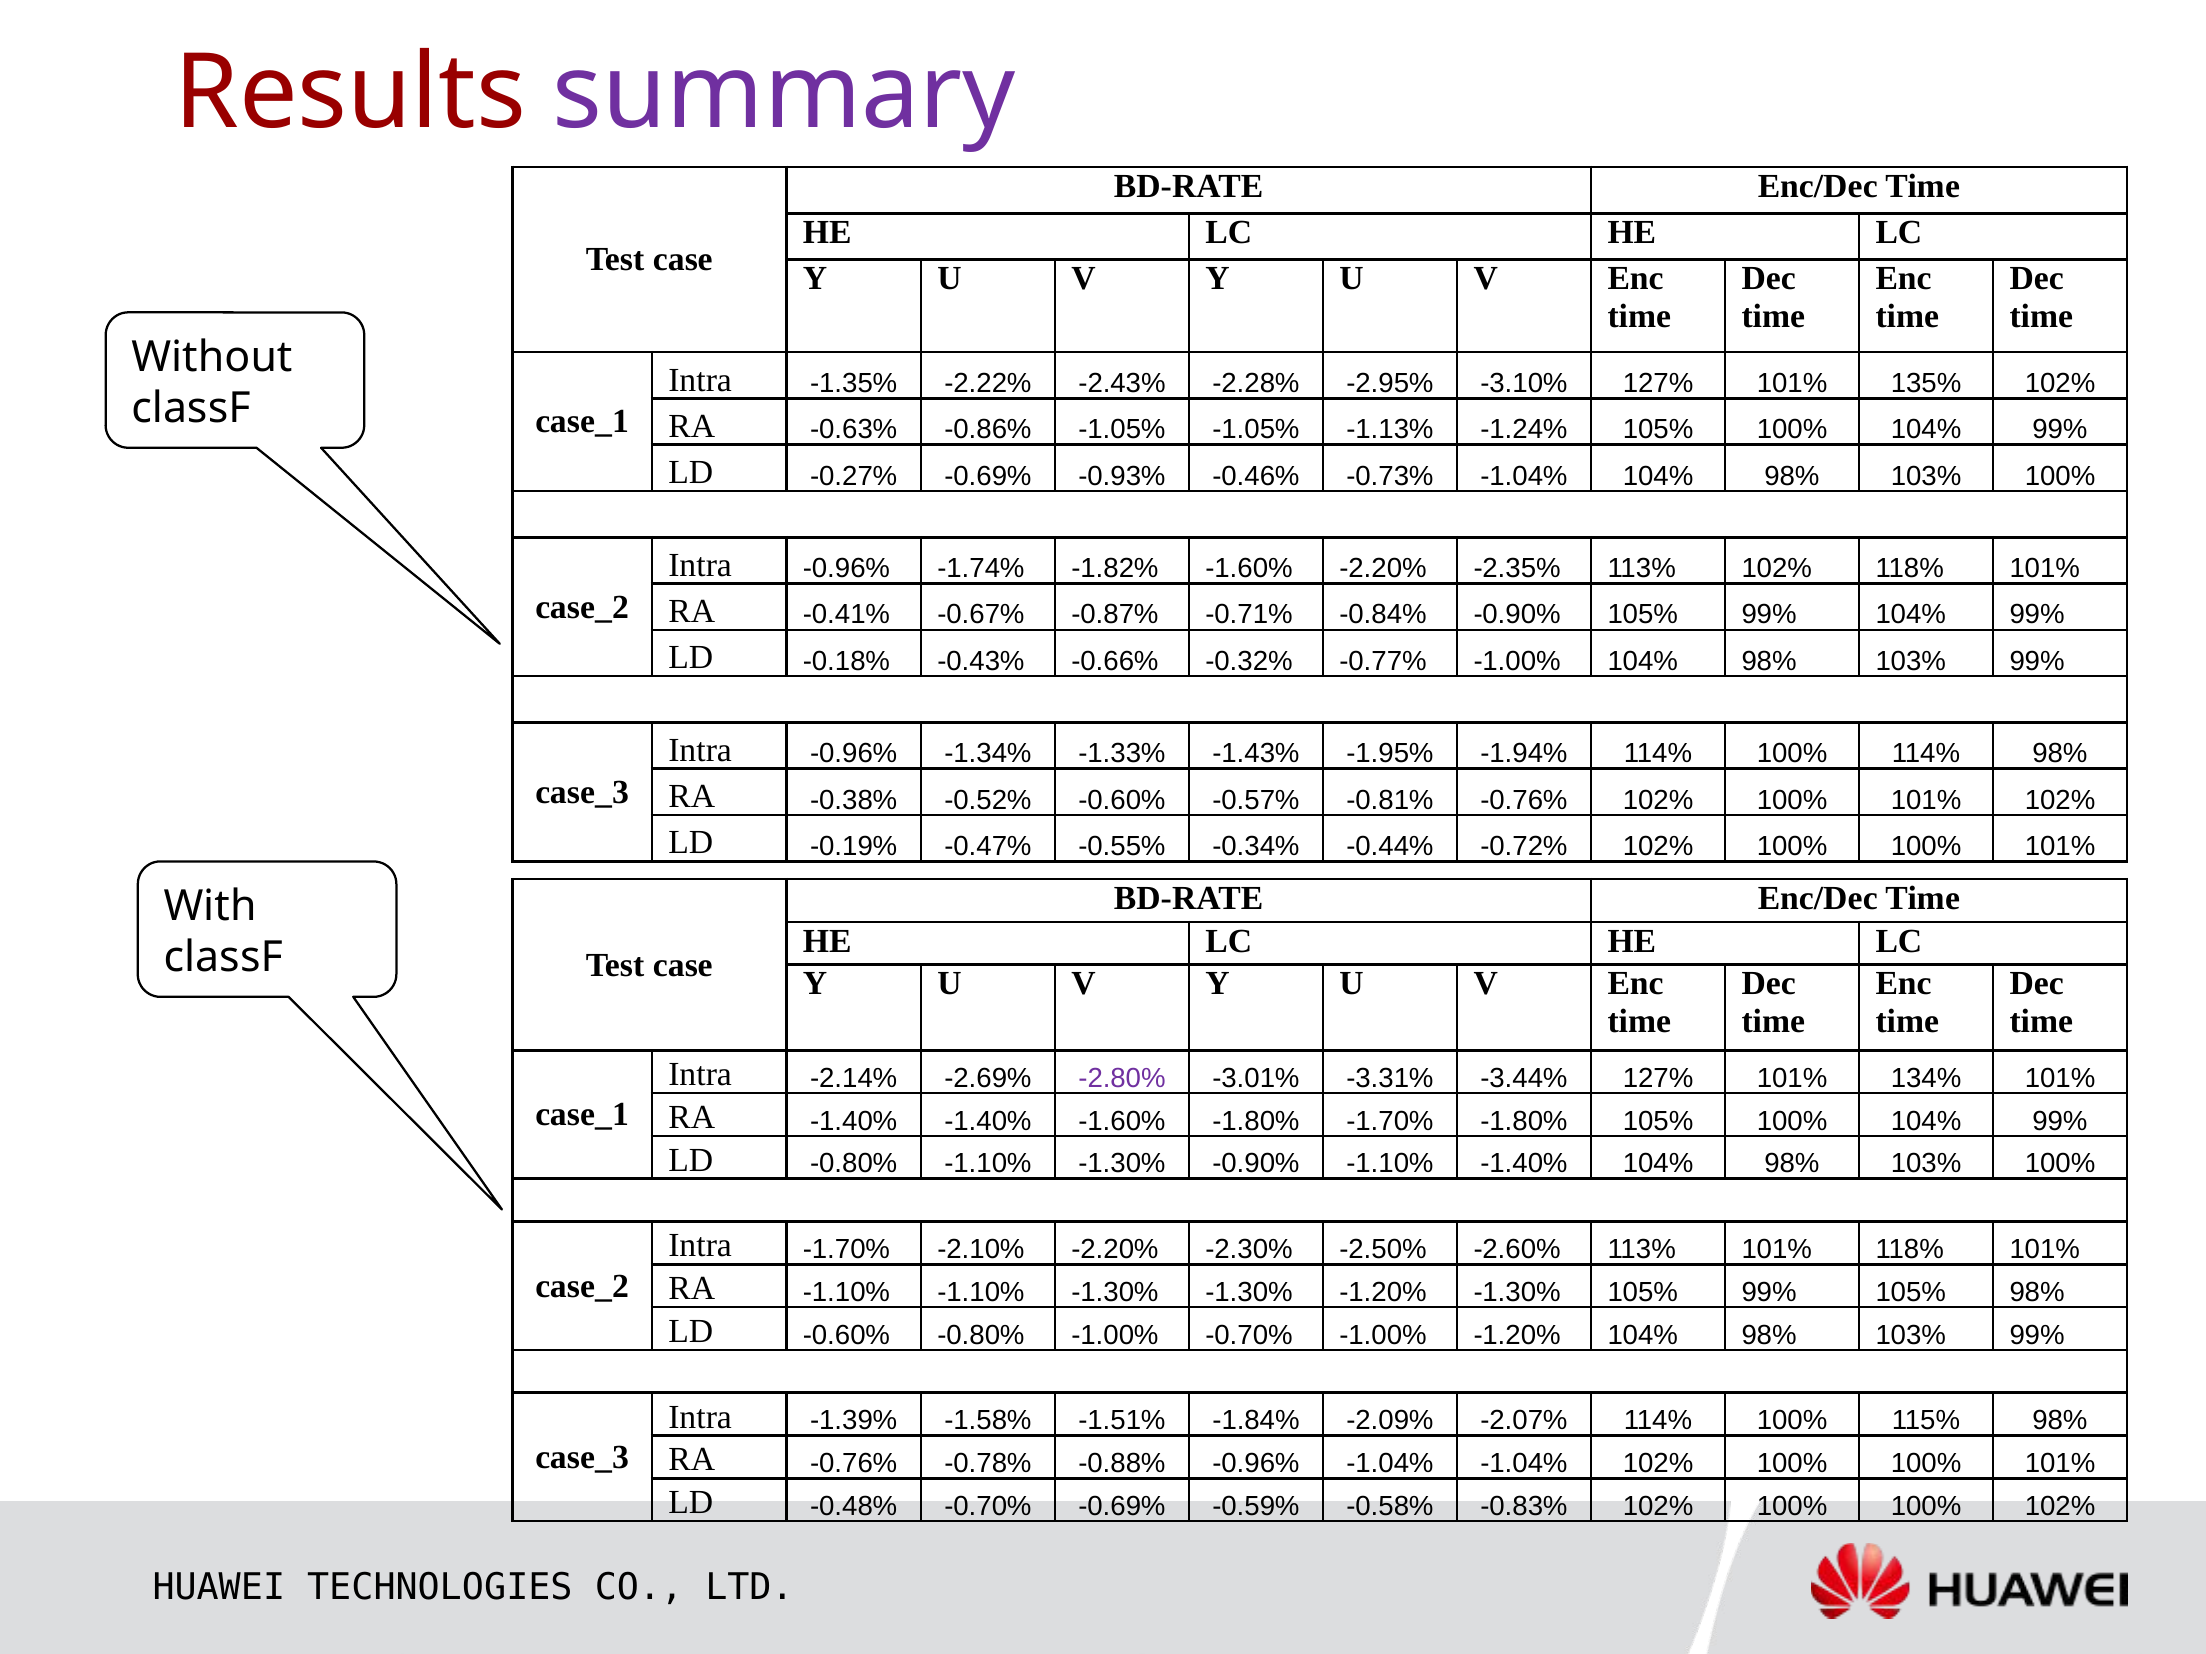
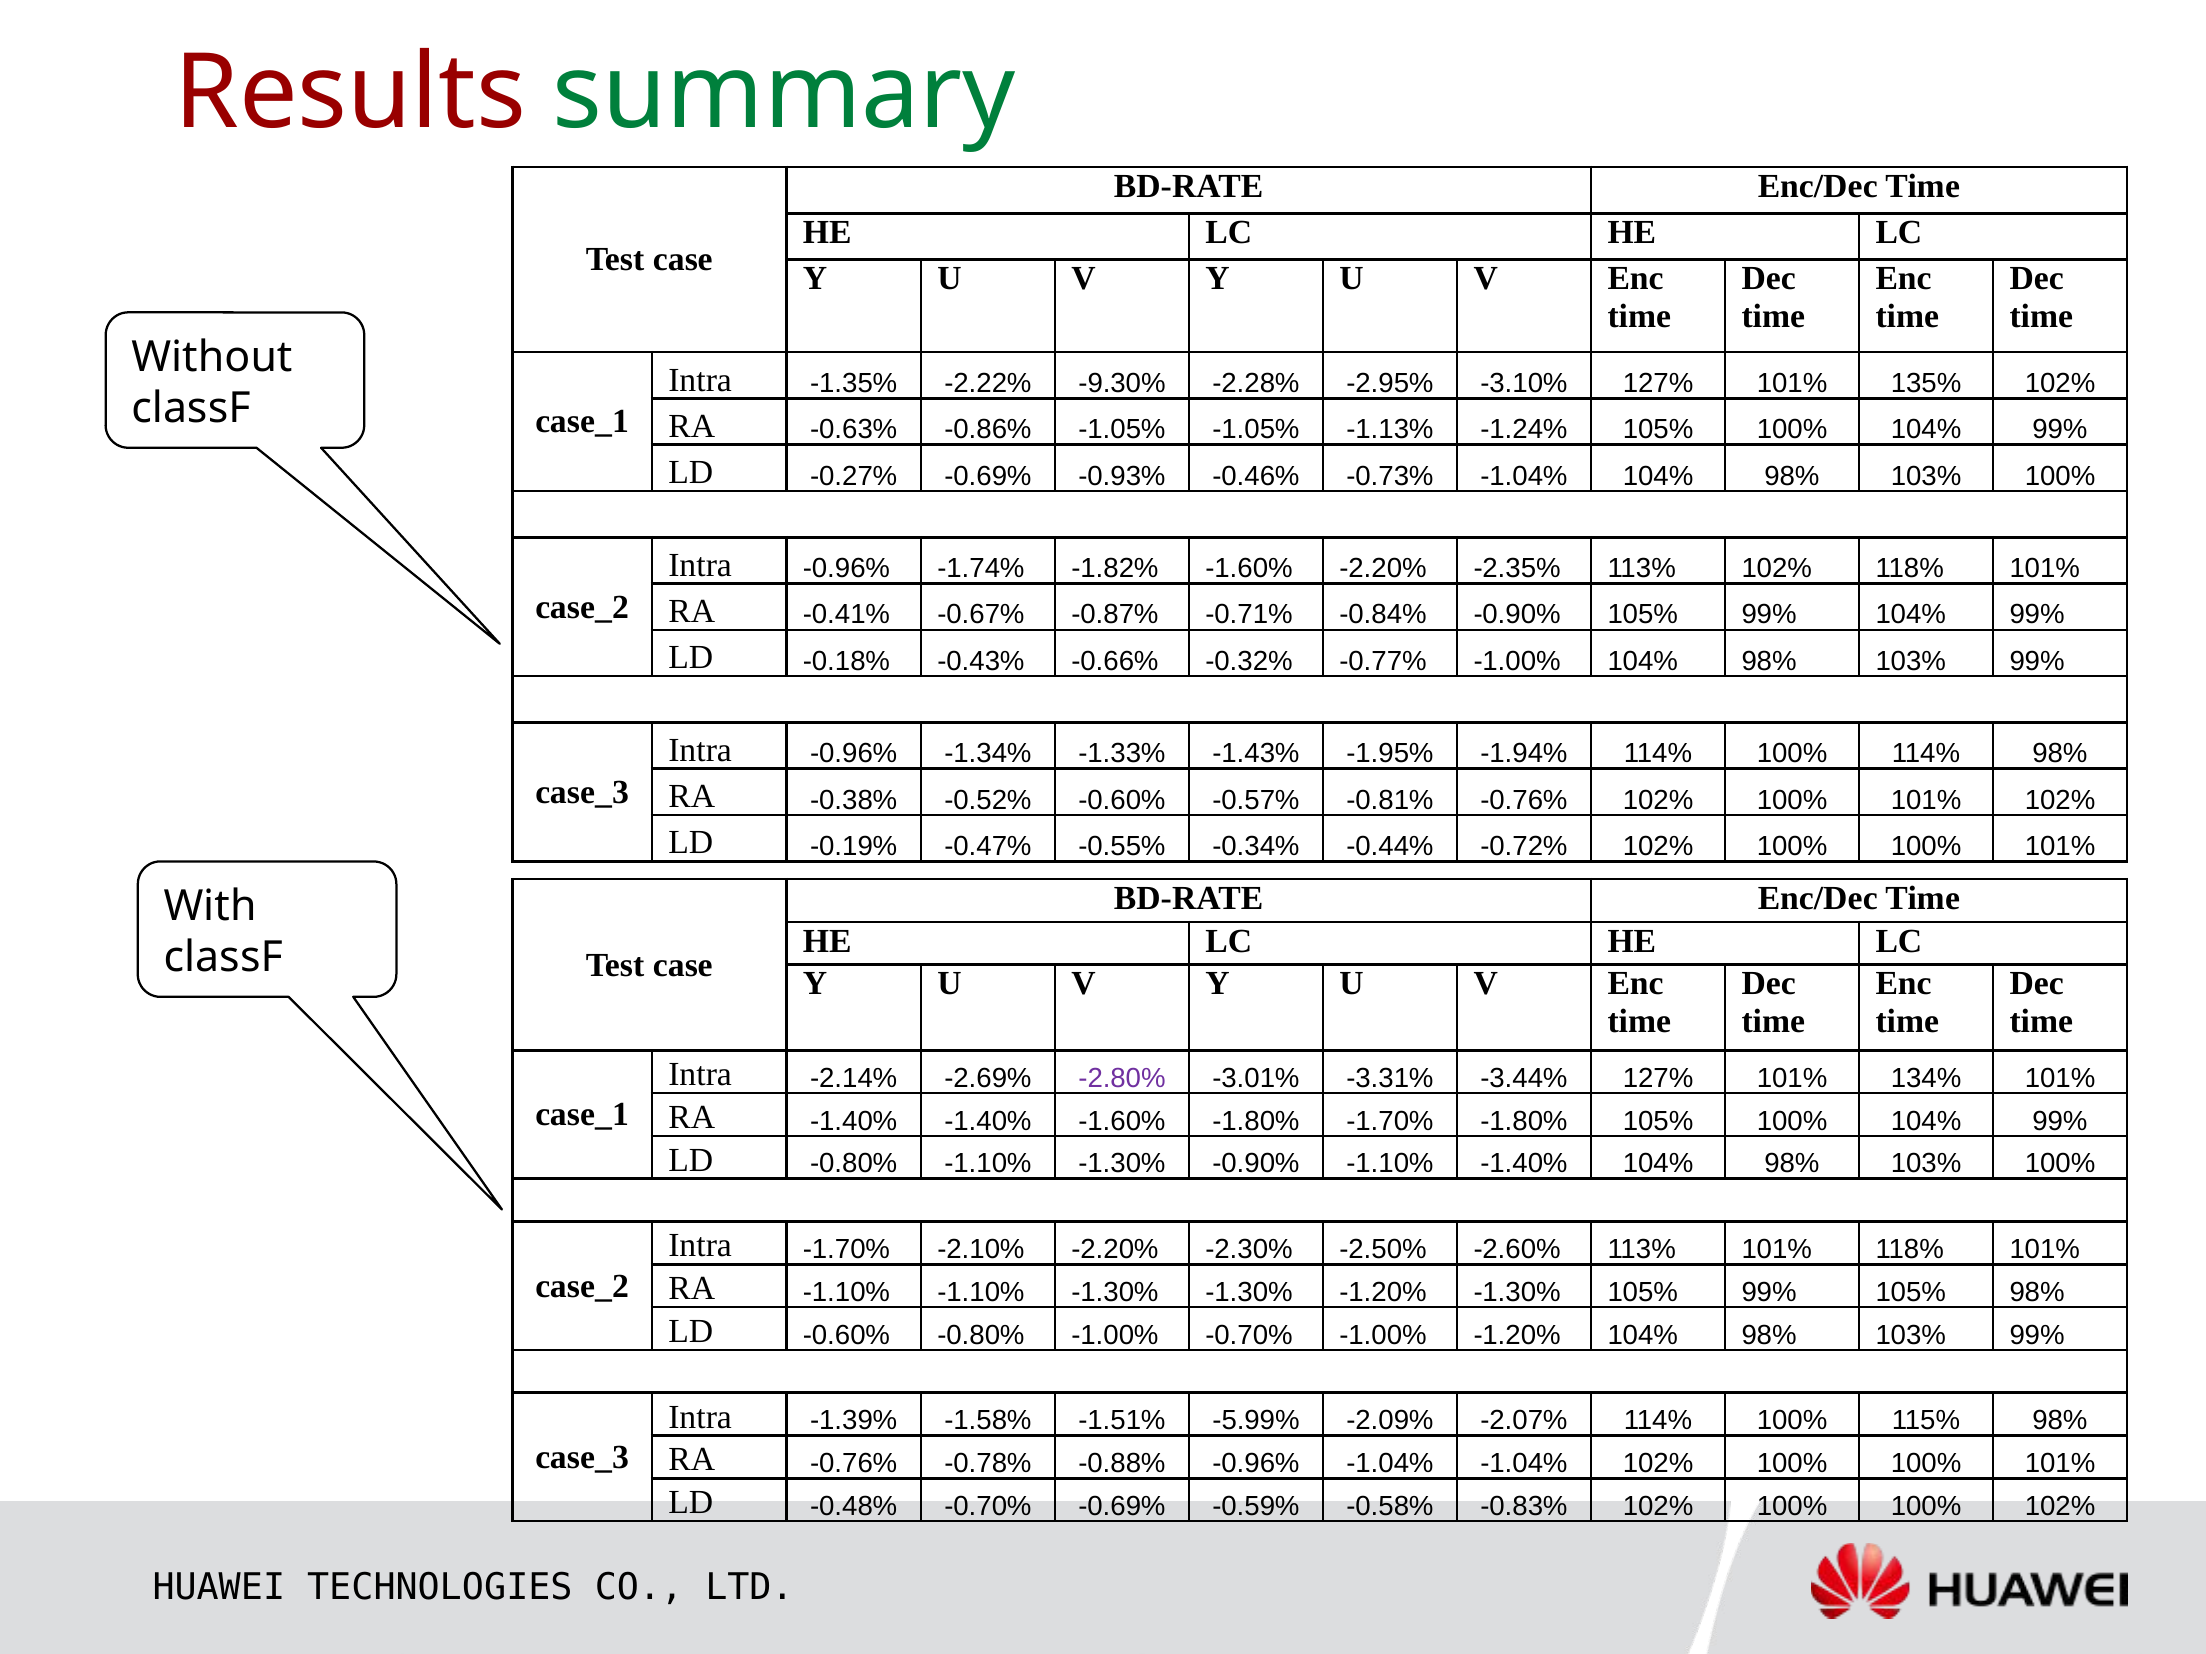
summary colour: purple -> green
-2.43%: -2.43% -> -9.30%
-1.84%: -1.84% -> -5.99%
